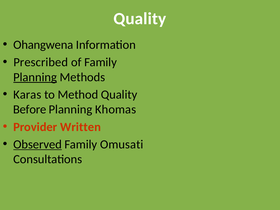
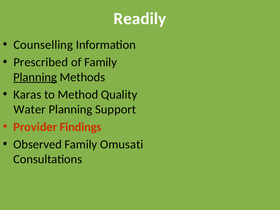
Quality at (140, 19): Quality -> Readily
Ohangwena: Ohangwena -> Counselling
Before: Before -> Water
Khomas: Khomas -> Support
Written: Written -> Findings
Observed underline: present -> none
